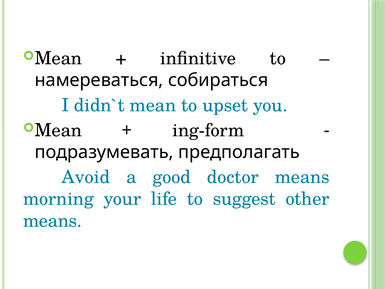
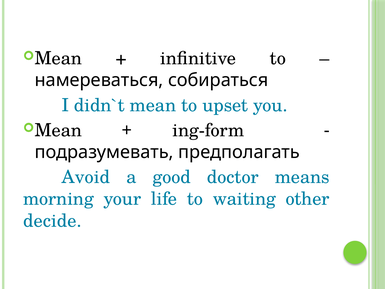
suggest: suggest -> waiting
means at (53, 221): means -> decide
